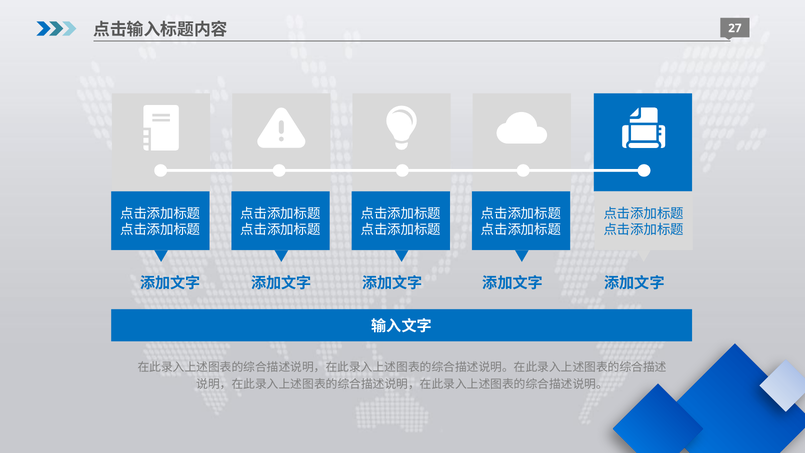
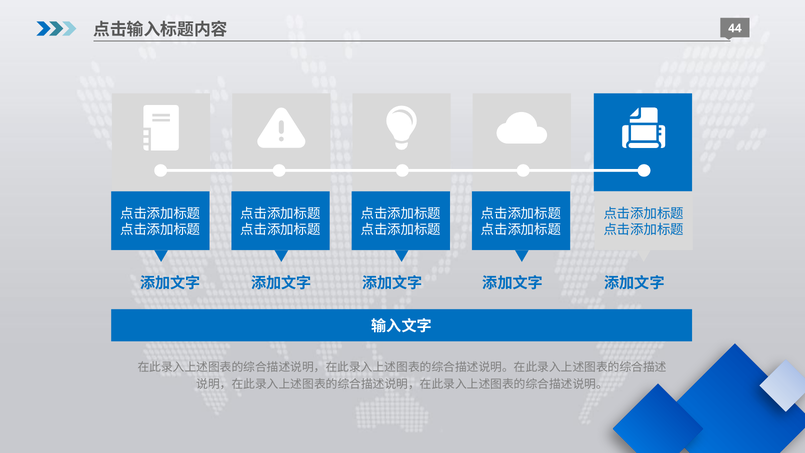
27: 27 -> 44
